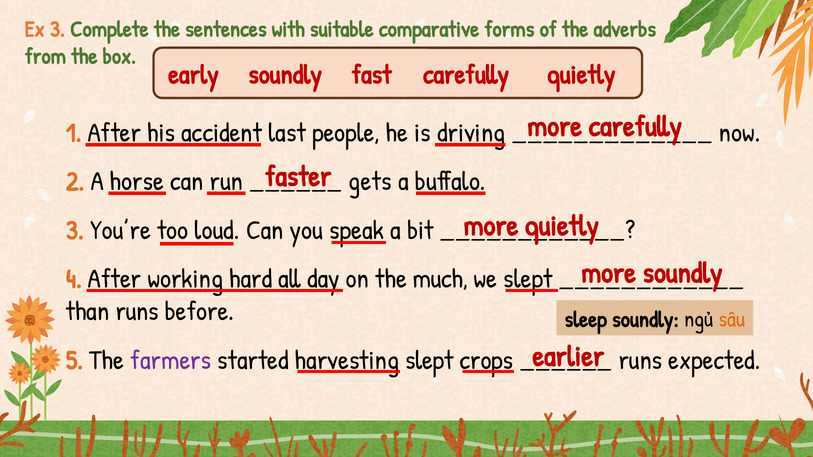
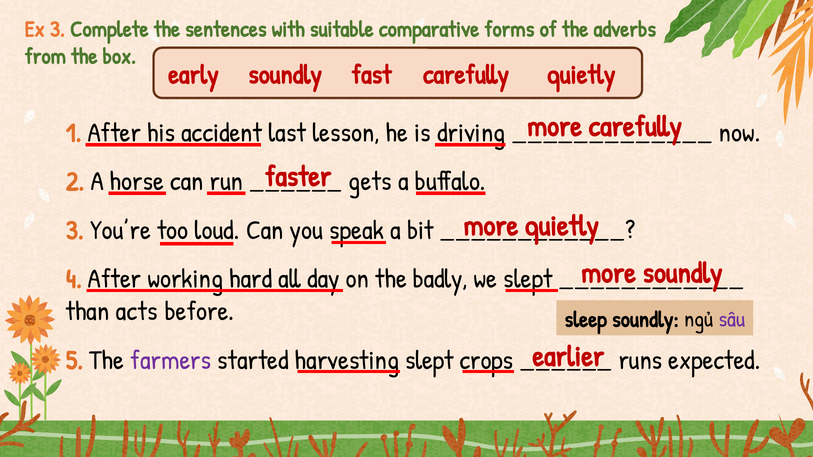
people: people -> lesson
much: much -> badly
than runs: runs -> acts
sâu colour: orange -> purple
